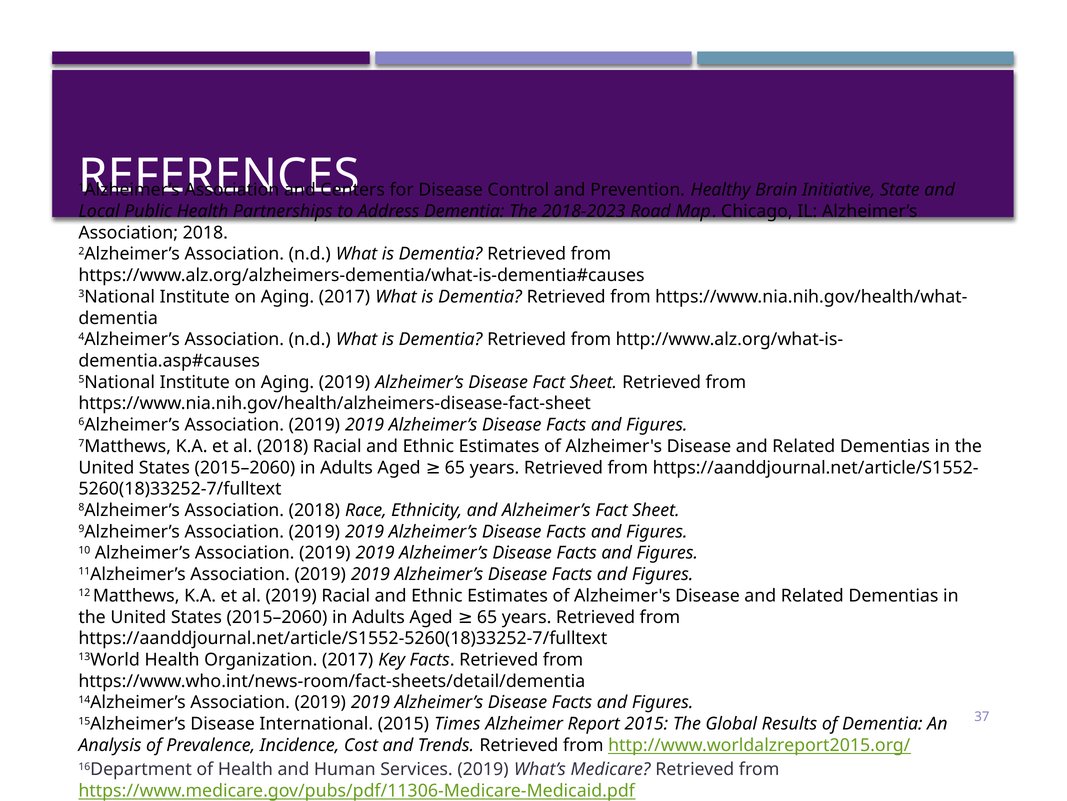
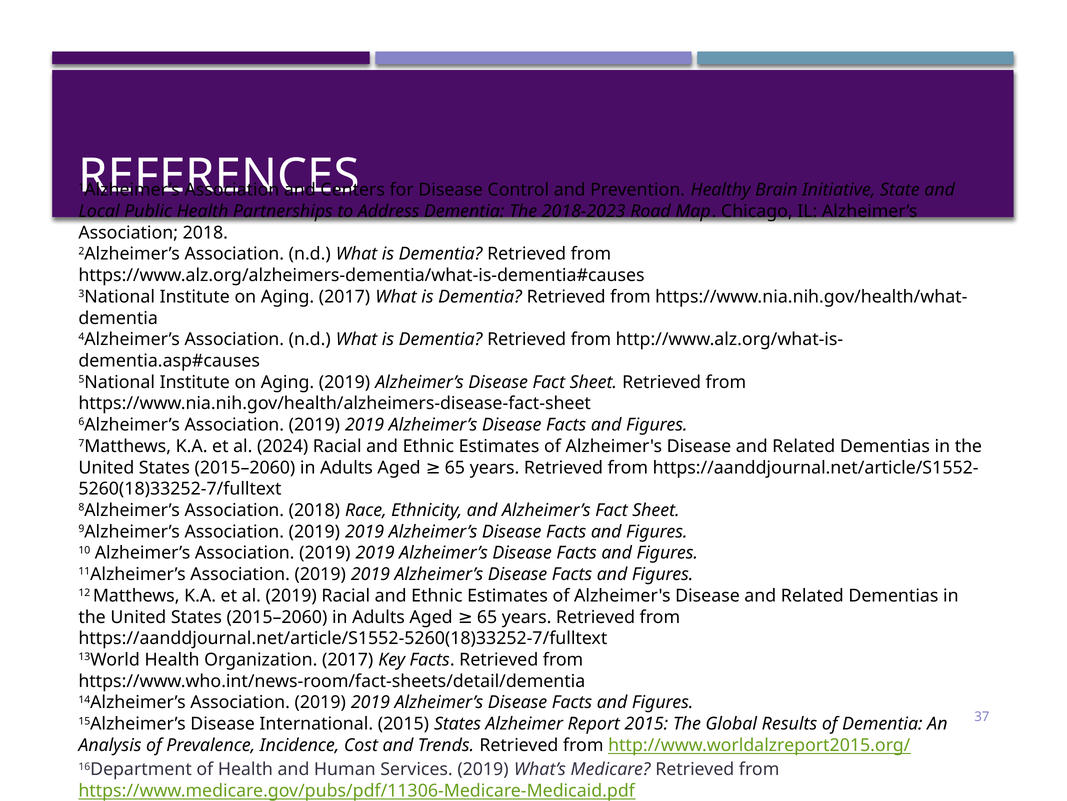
al 2018: 2018 -> 2024
2015 Times: Times -> States
